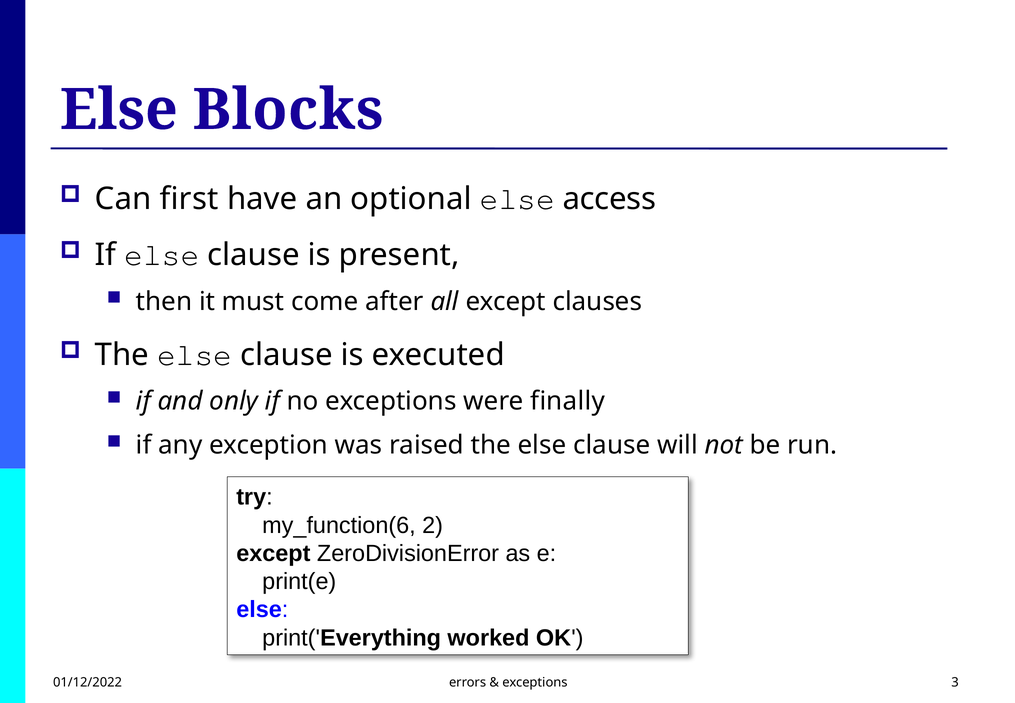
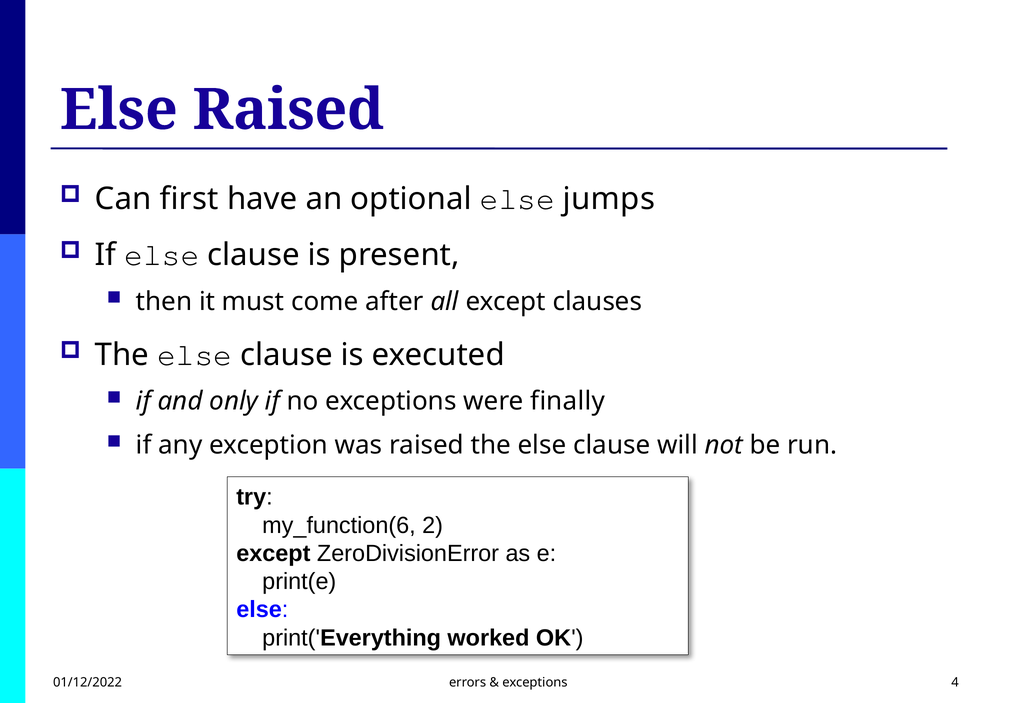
Else Blocks: Blocks -> Raised
access: access -> jumps
3: 3 -> 4
